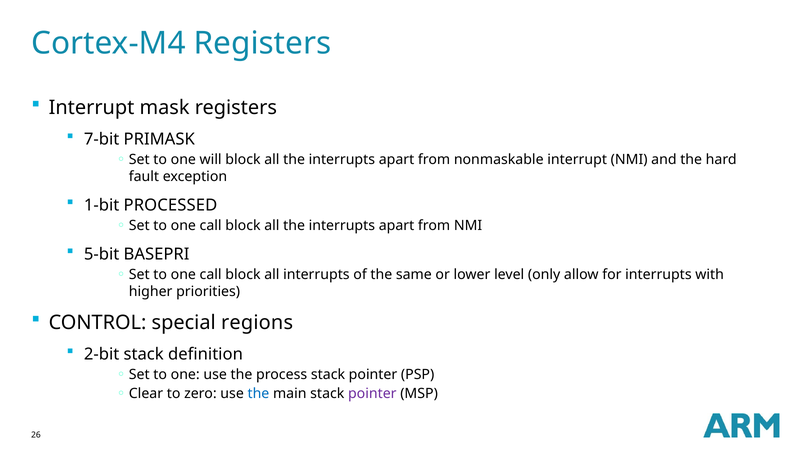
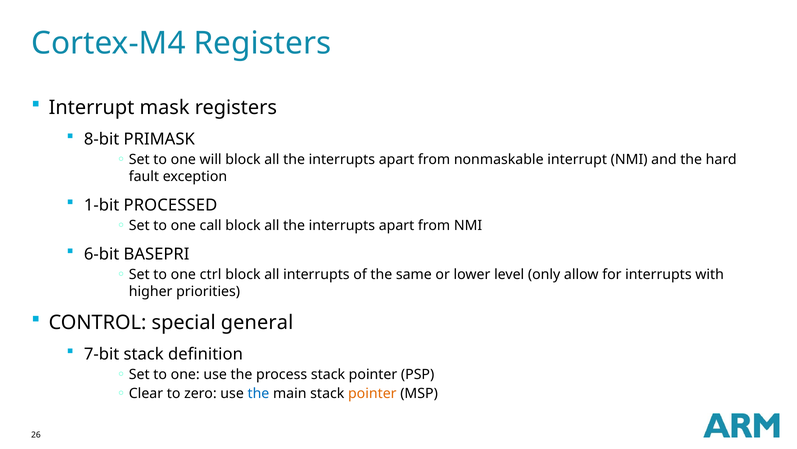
7-bit: 7-bit -> 8-bit
5-bit: 5-bit -> 6-bit
call at (211, 274): call -> ctrl
regions: regions -> general
2-bit: 2-bit -> 7-bit
pointer at (372, 393) colour: purple -> orange
